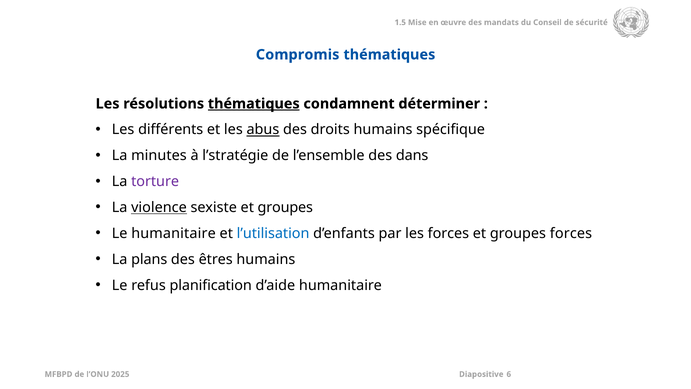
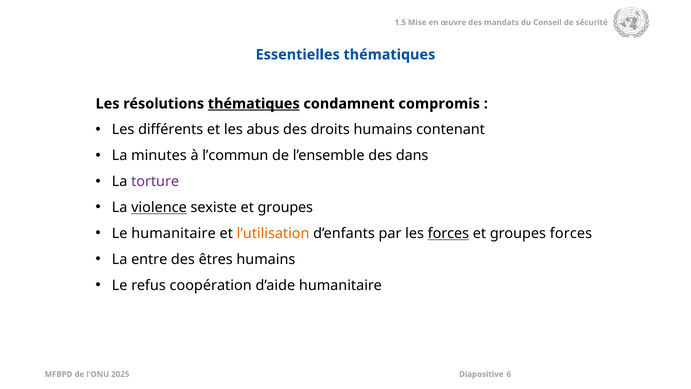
Compromis: Compromis -> Essentielles
déterminer: déterminer -> compromis
abus underline: present -> none
spécifique: spécifique -> contenant
l’stratégie: l’stratégie -> l’commun
l’utilisation colour: blue -> orange
forces at (448, 233) underline: none -> present
plans: plans -> entre
planification: planification -> coopération
